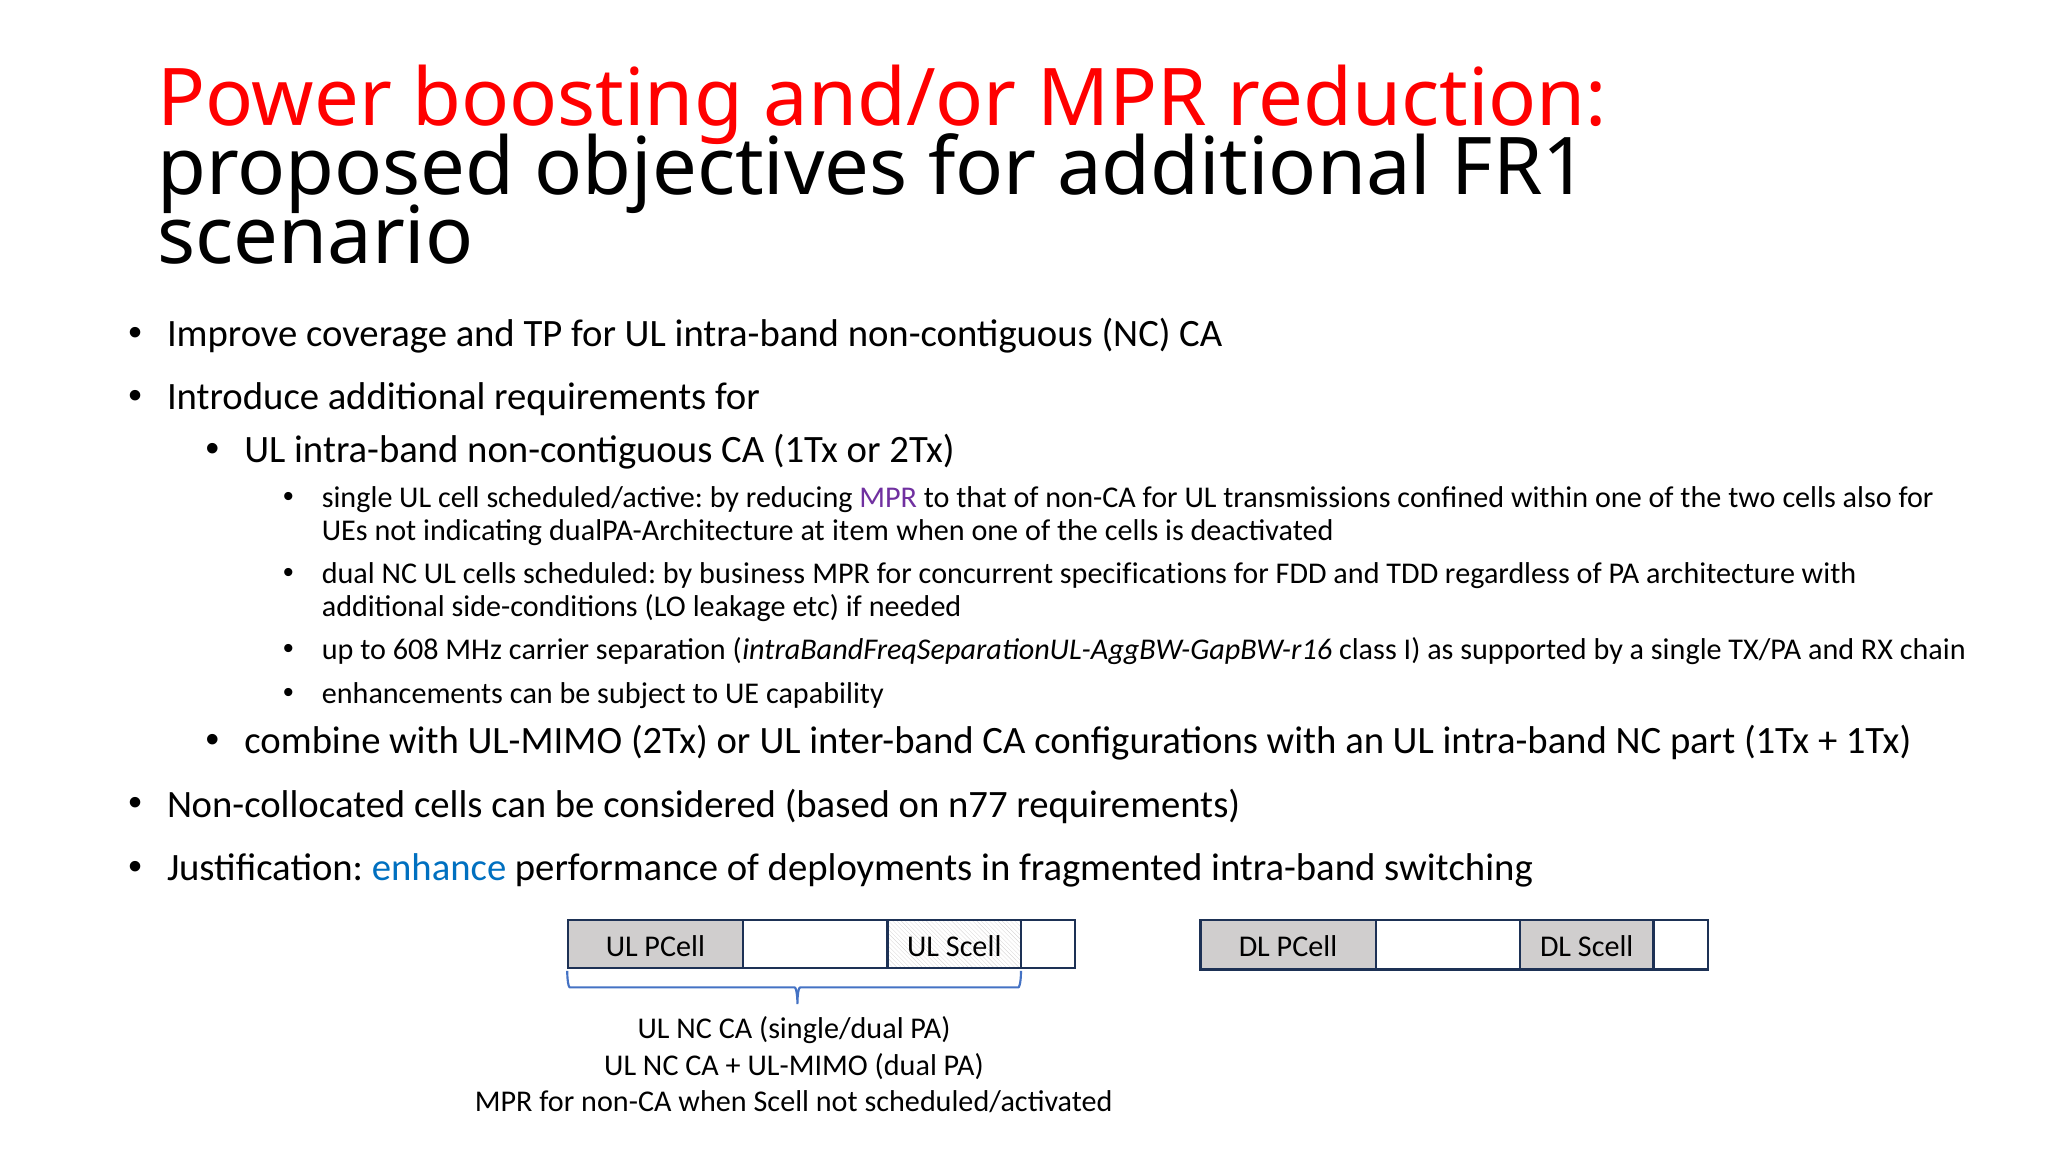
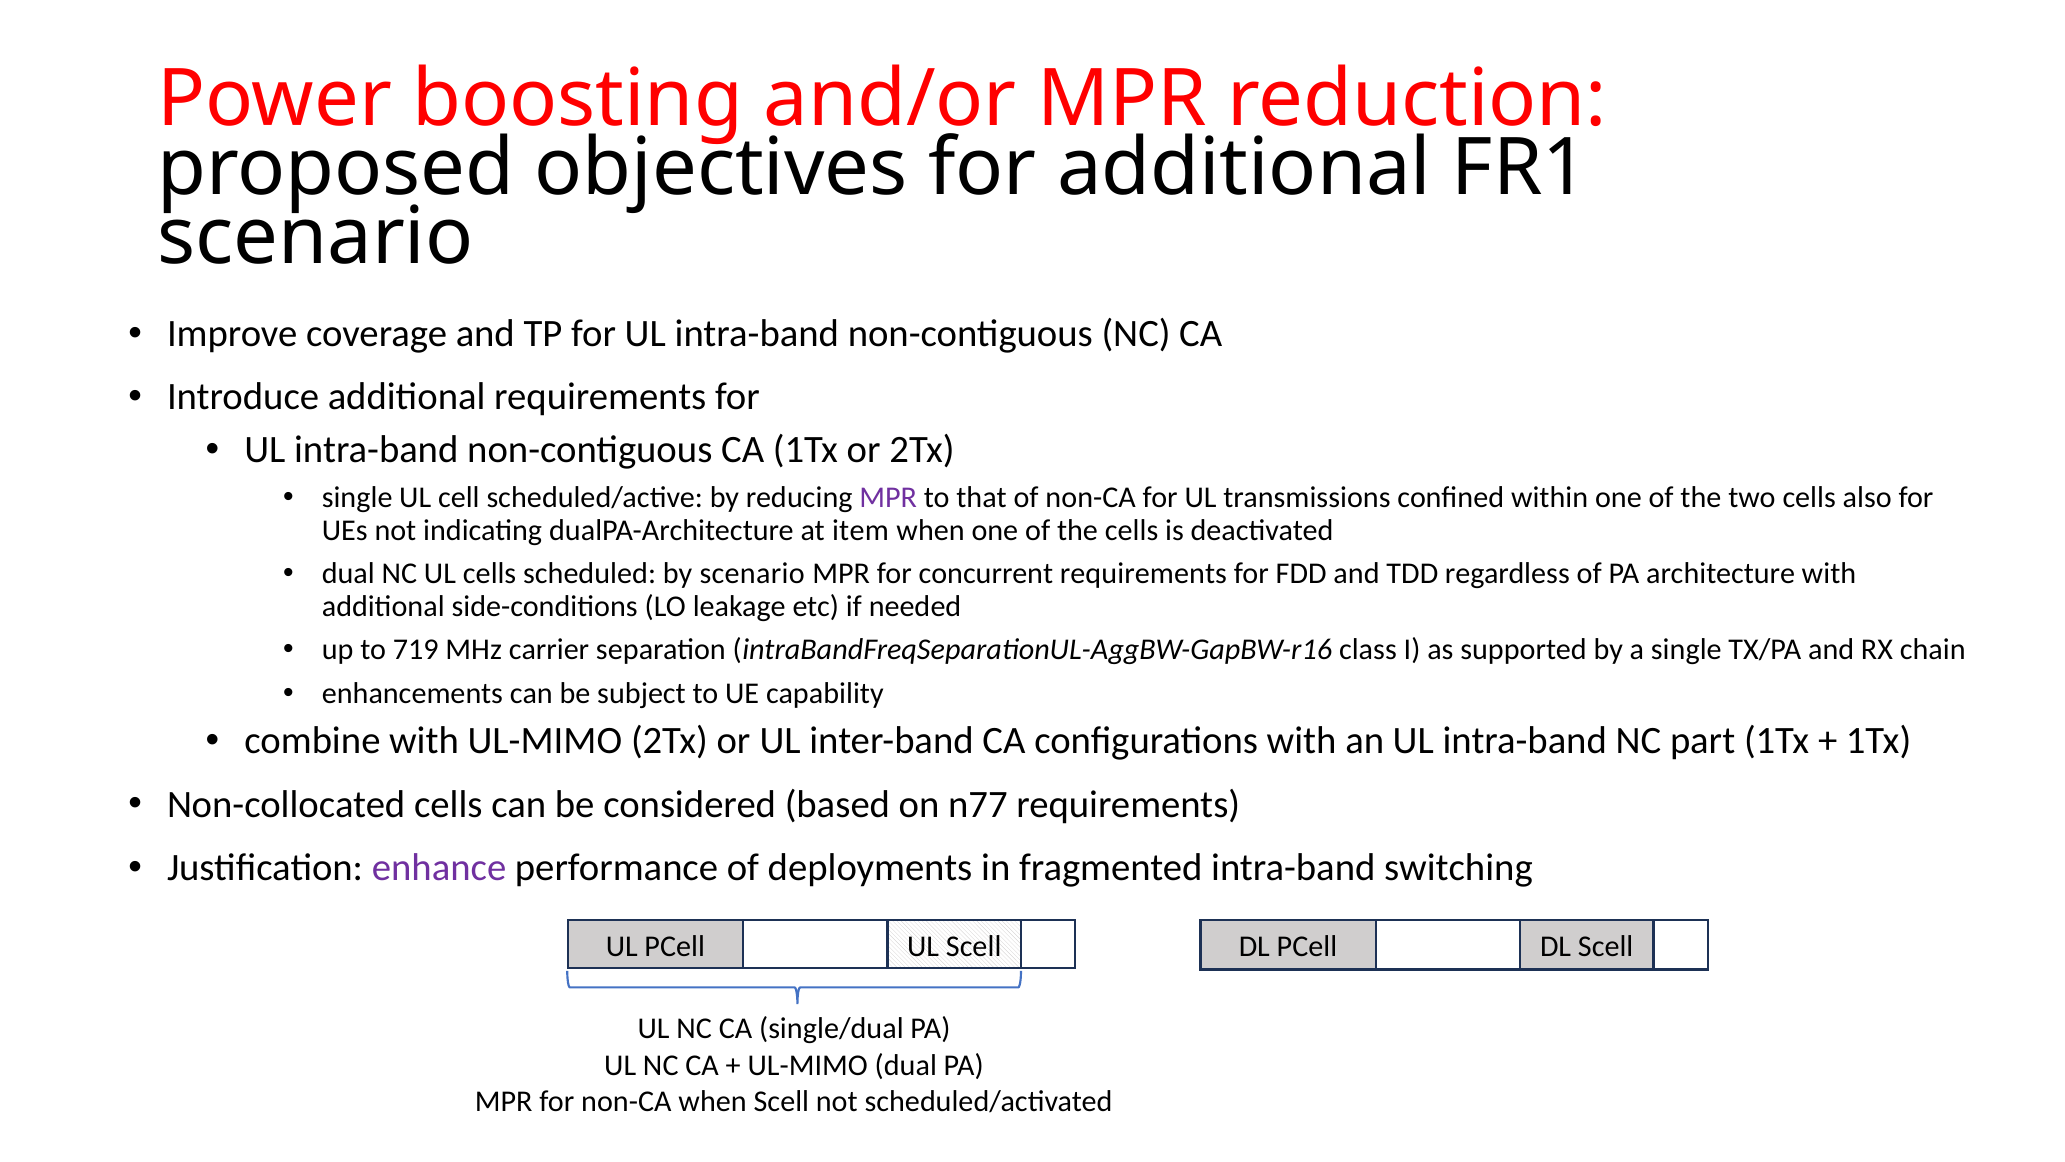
by business: business -> scenario
concurrent specifications: specifications -> requirements
608: 608 -> 719
enhance colour: blue -> purple
